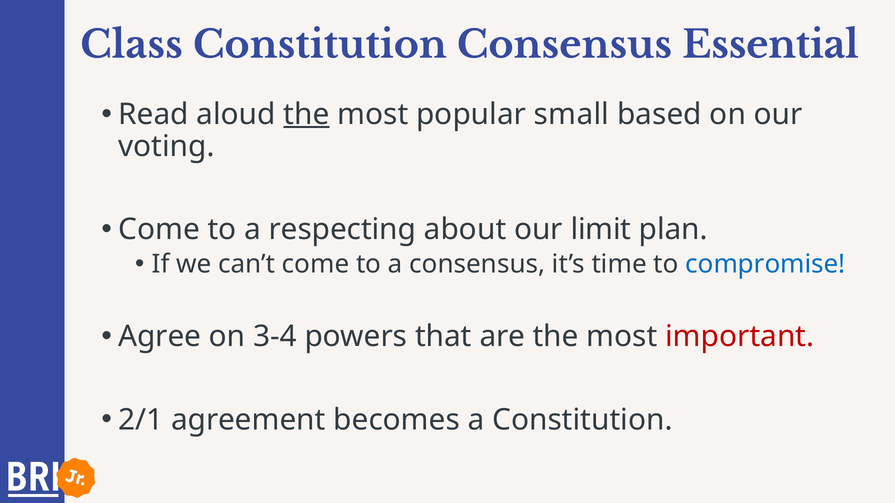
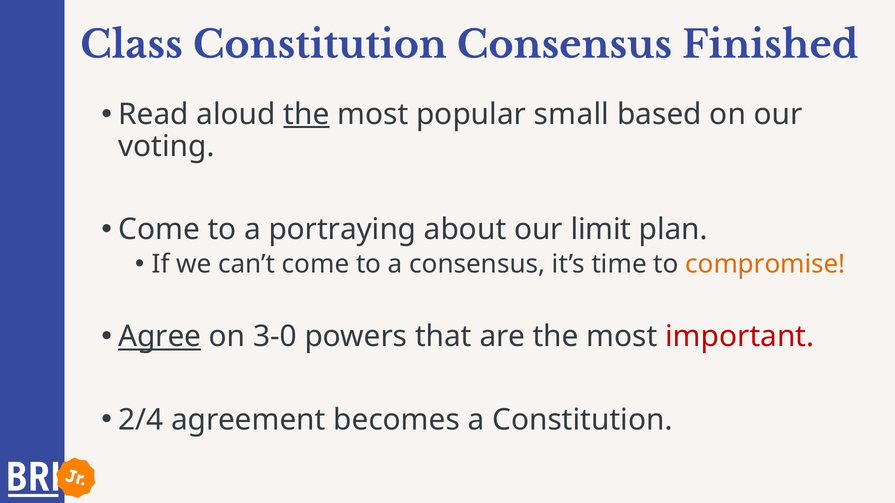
Essential: Essential -> Finished
respecting: respecting -> portraying
compromise colour: blue -> orange
Agree underline: none -> present
3-4: 3-4 -> 3-0
2/1: 2/1 -> 2/4
